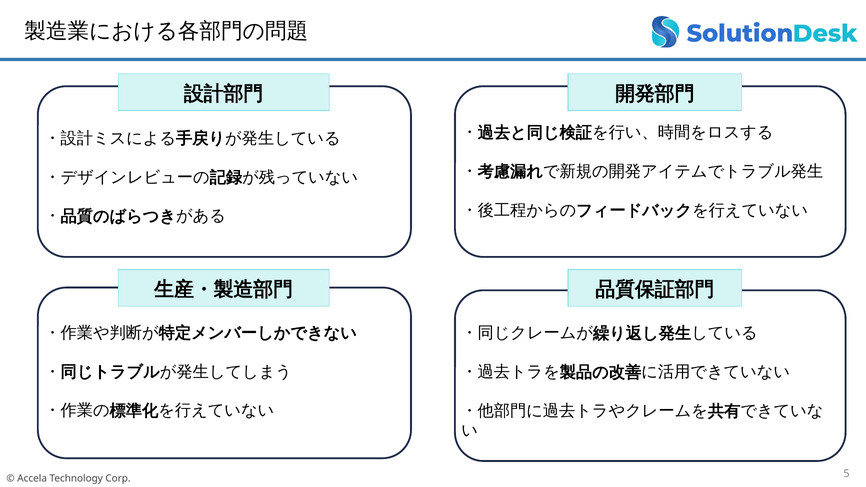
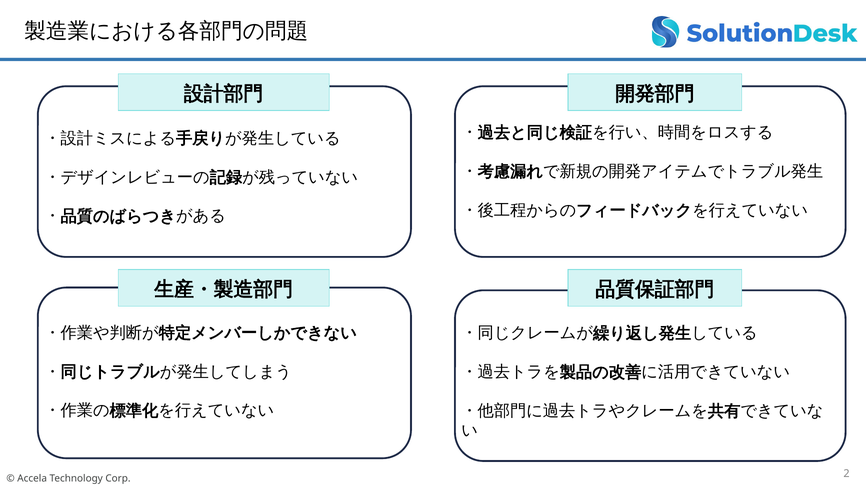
5: 5 -> 2
